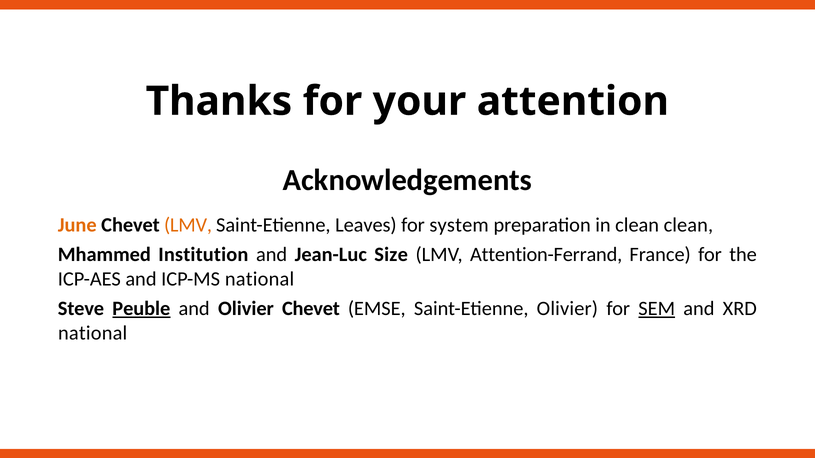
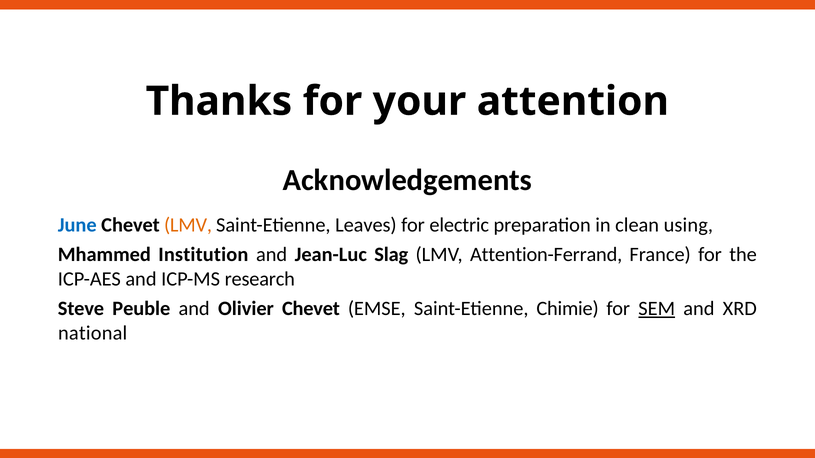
June colour: orange -> blue
system: system -> electric
clean clean: clean -> using
Size: Size -> Slag
ICP-MS national: national -> research
Peuble underline: present -> none
Saint-Etienne Olivier: Olivier -> Chimie
